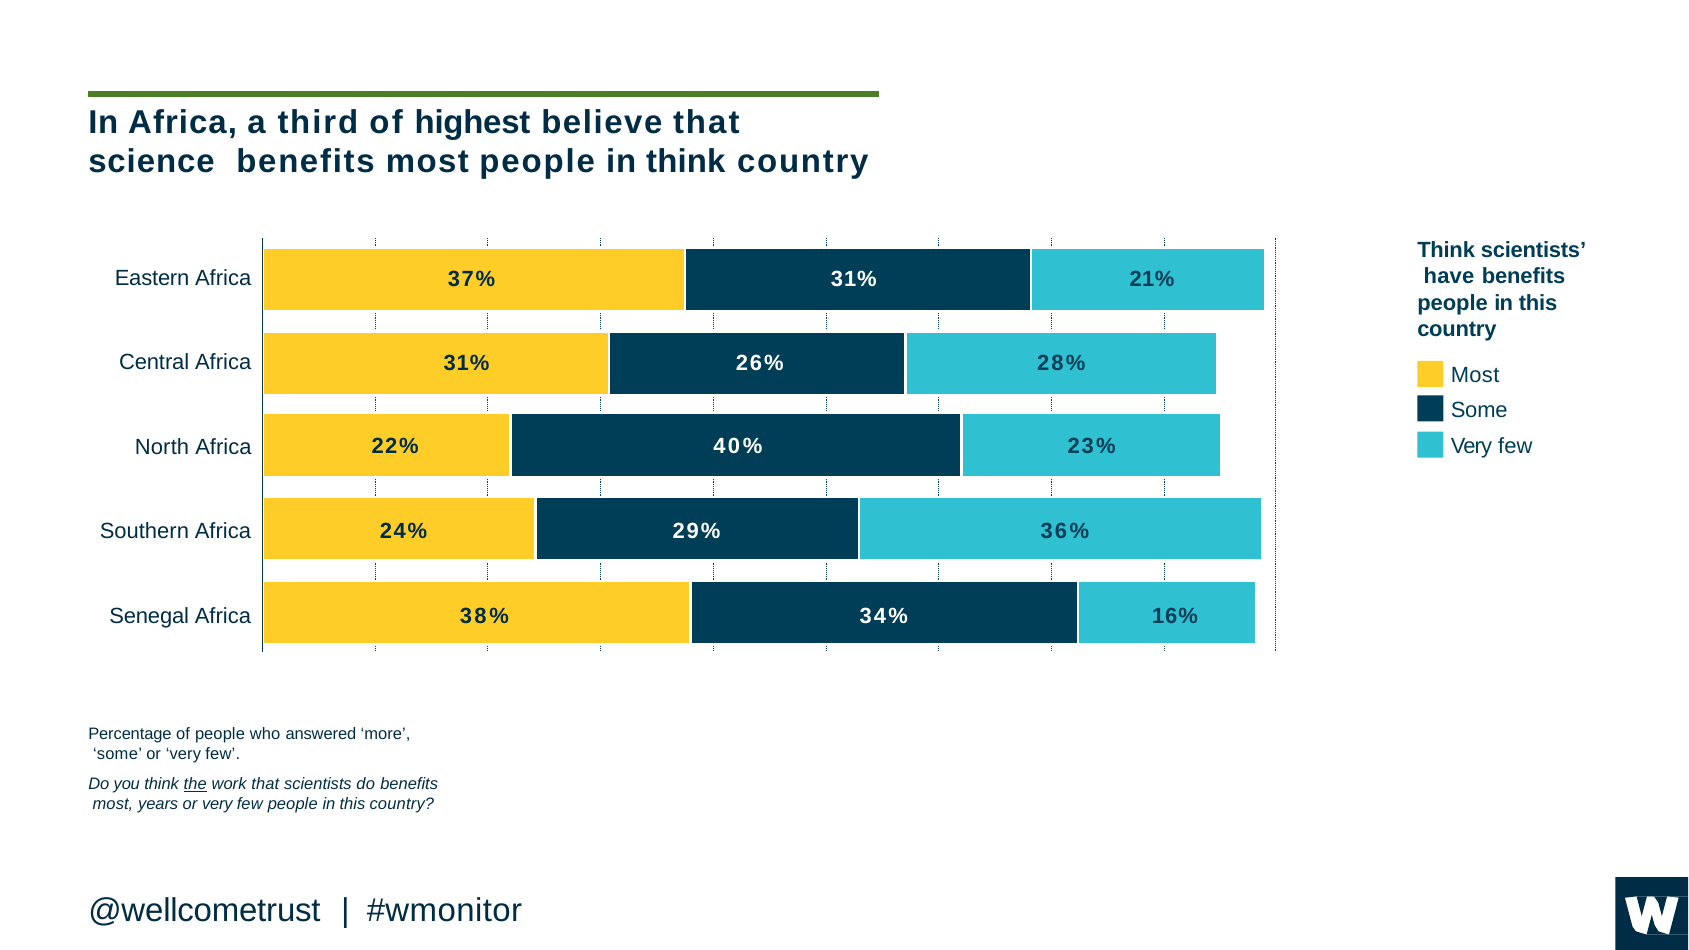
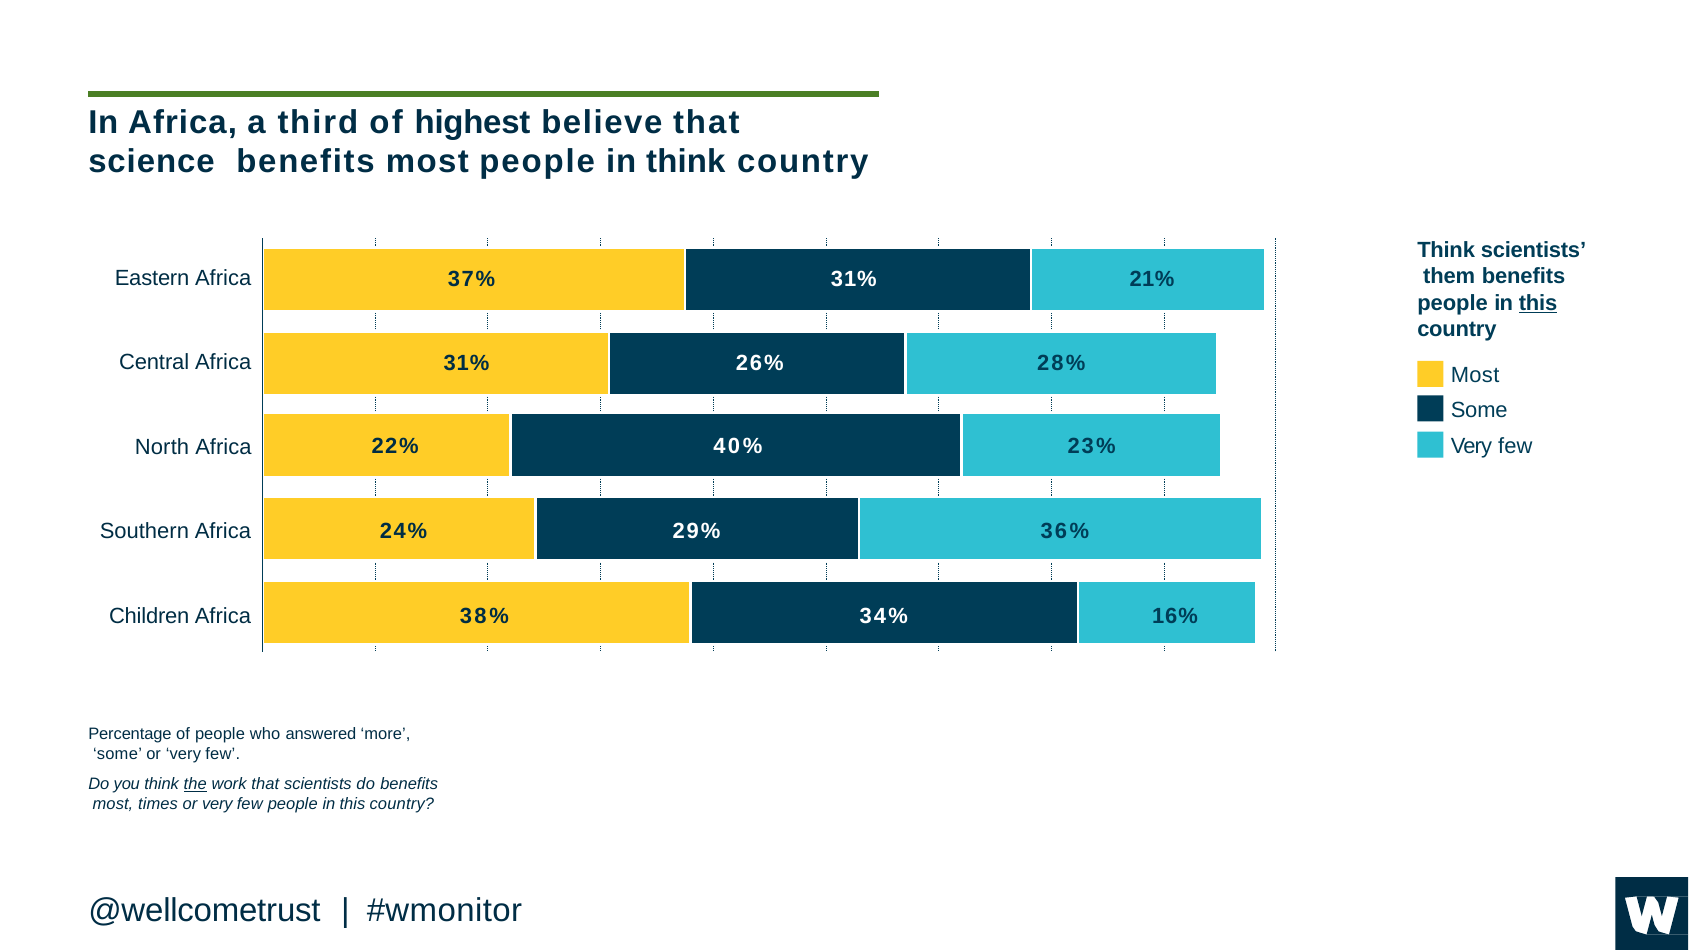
have: have -> them
this at (1538, 303) underline: none -> present
Senegal: Senegal -> Children
years: years -> times
